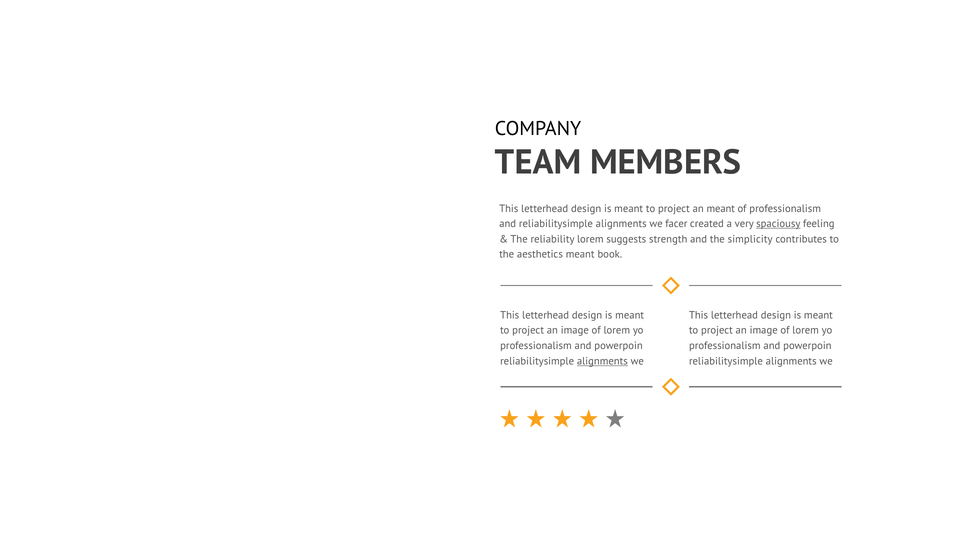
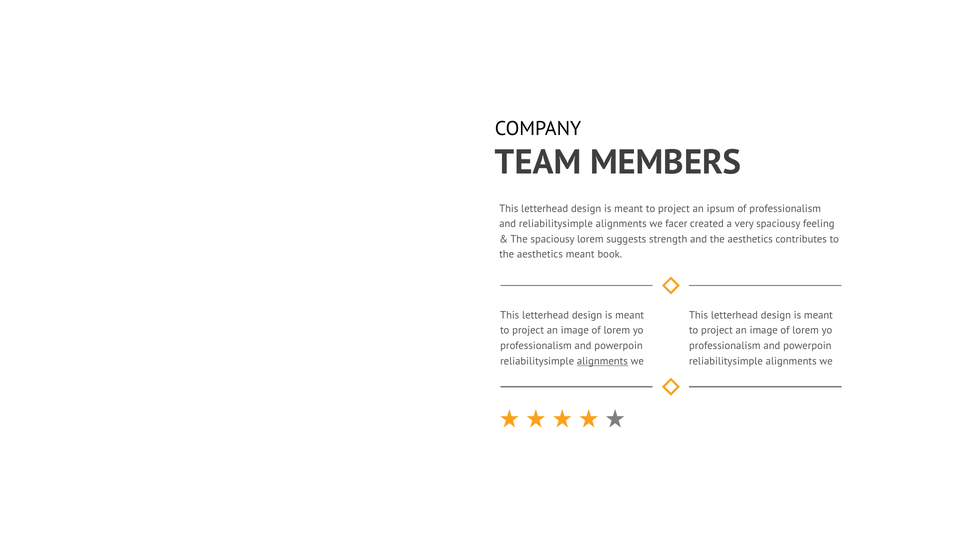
an meant: meant -> ipsum
spaciousy at (778, 224) underline: present -> none
The reliability: reliability -> spaciousy
and the simplicity: simplicity -> aesthetics
